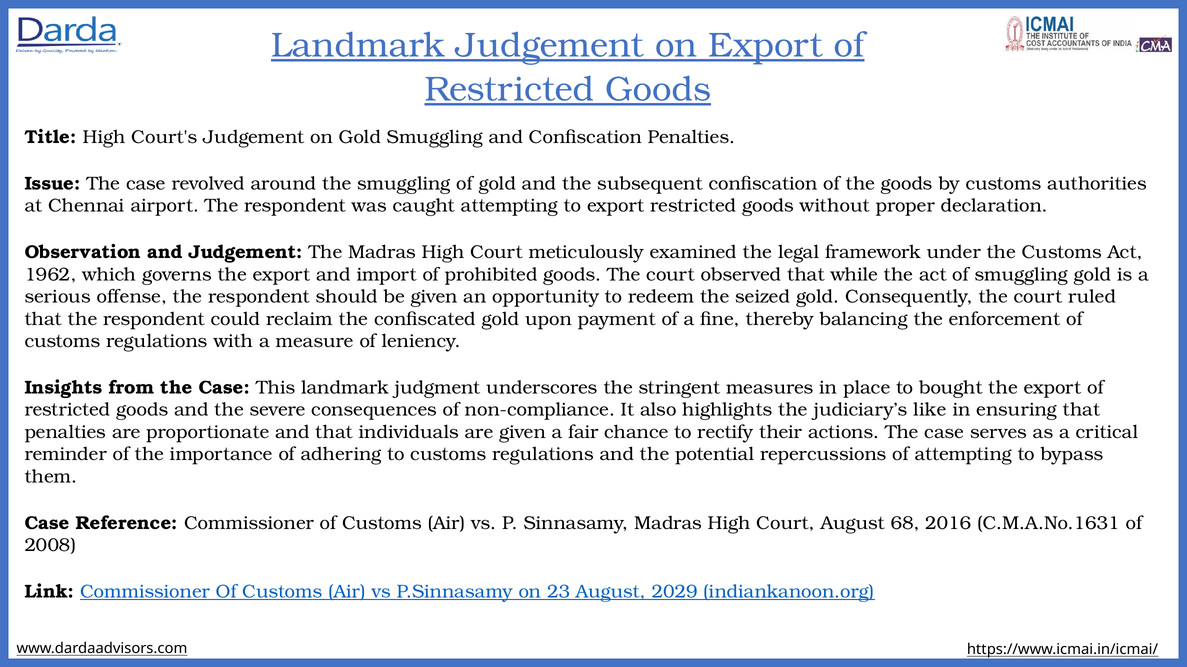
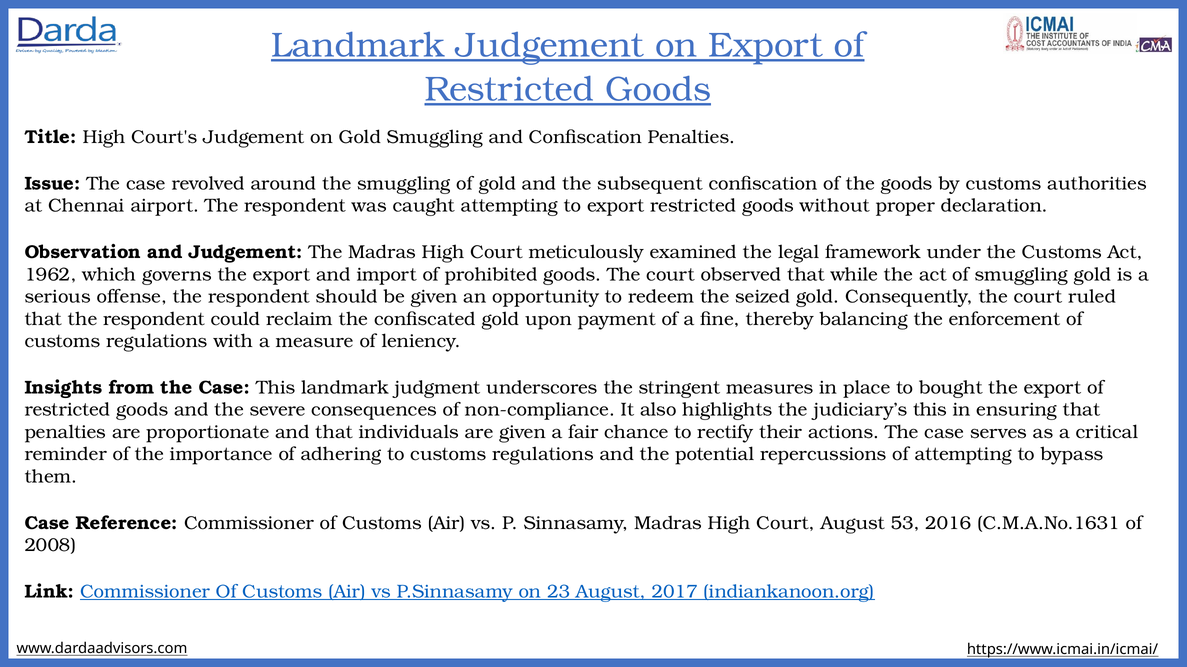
judiciary’s like: like -> this
68: 68 -> 53
2029: 2029 -> 2017
